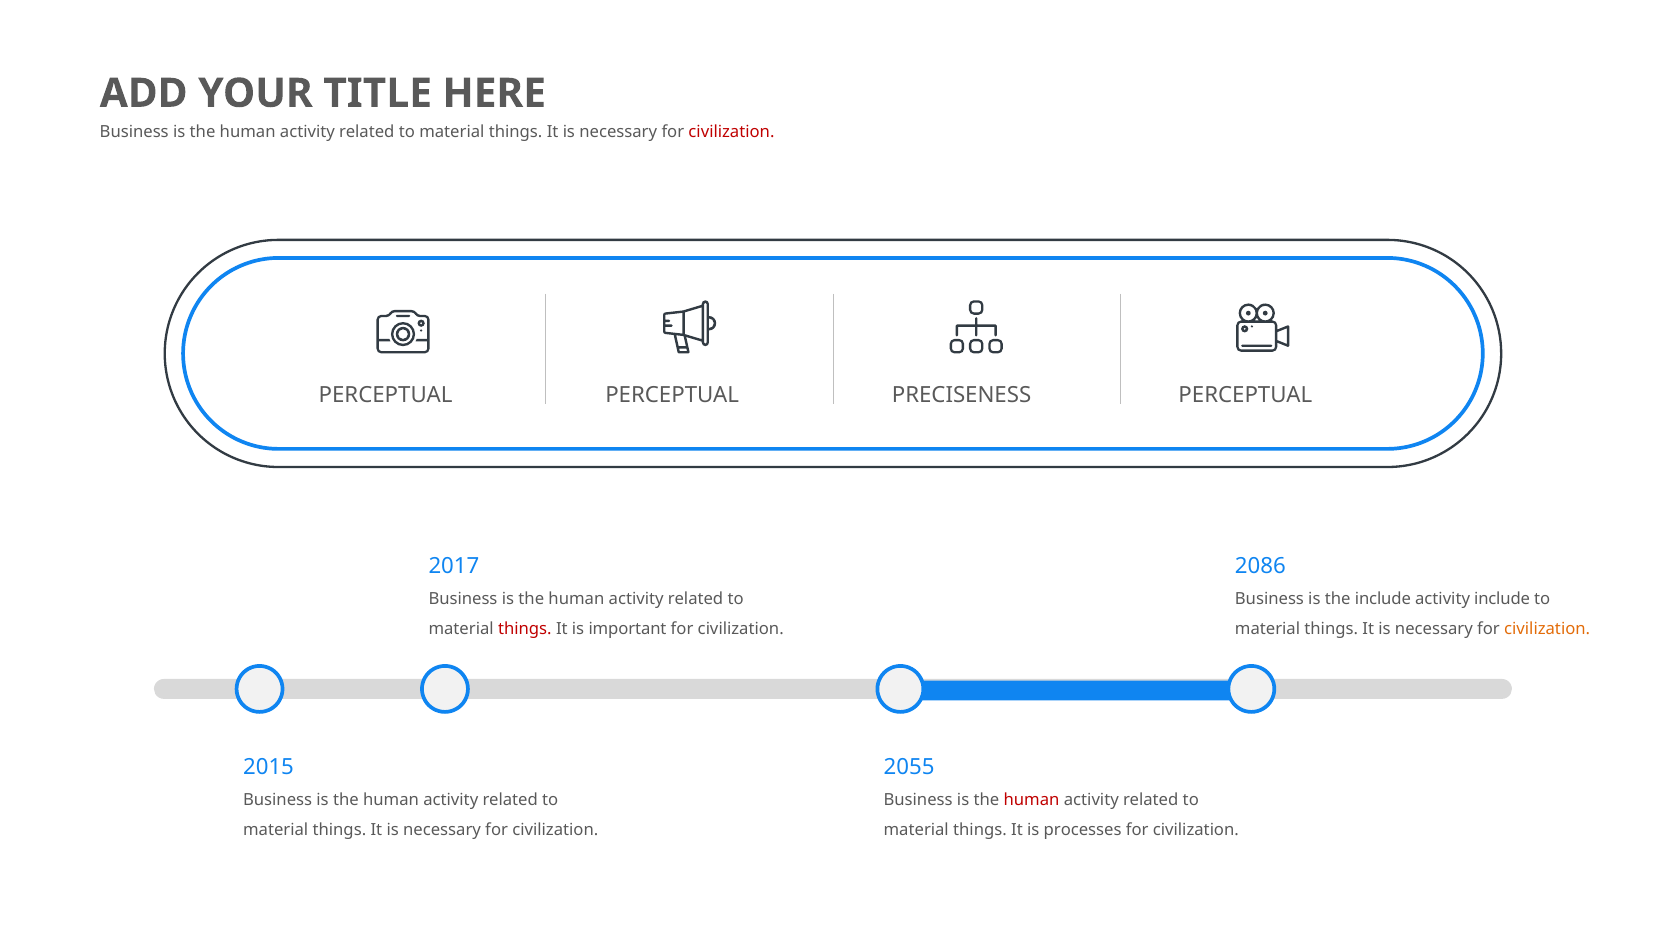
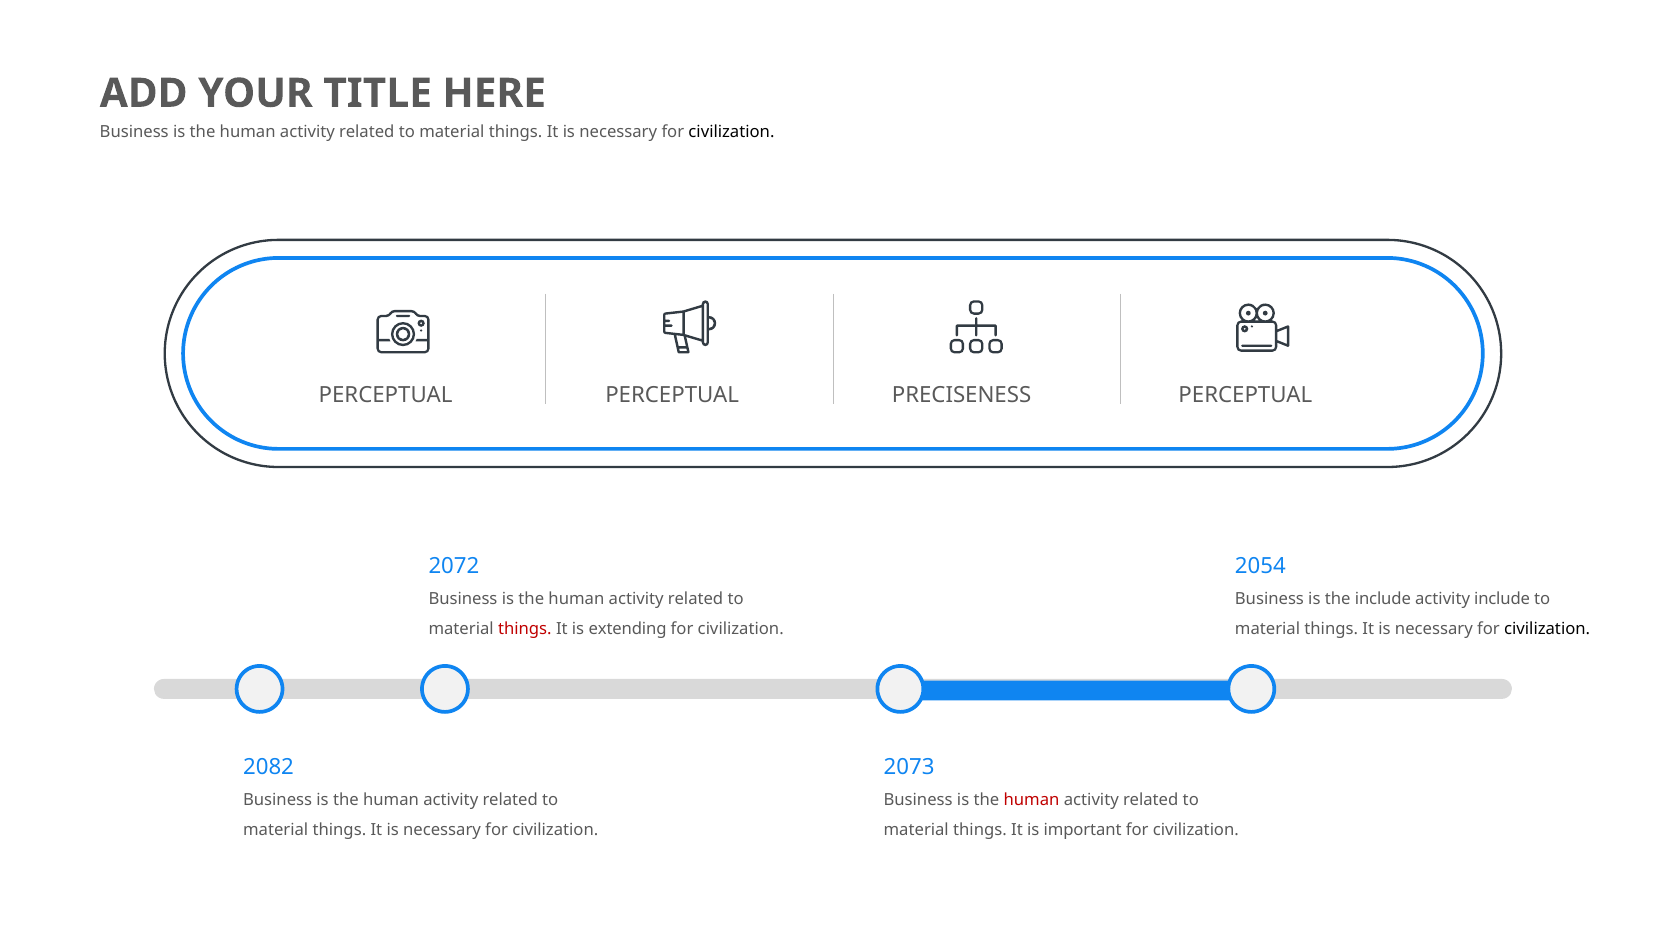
civilization at (732, 132) colour: red -> black
2017: 2017 -> 2072
2086: 2086 -> 2054
important: important -> extending
civilization at (1547, 629) colour: orange -> black
2015: 2015 -> 2082
2055: 2055 -> 2073
processes: processes -> important
